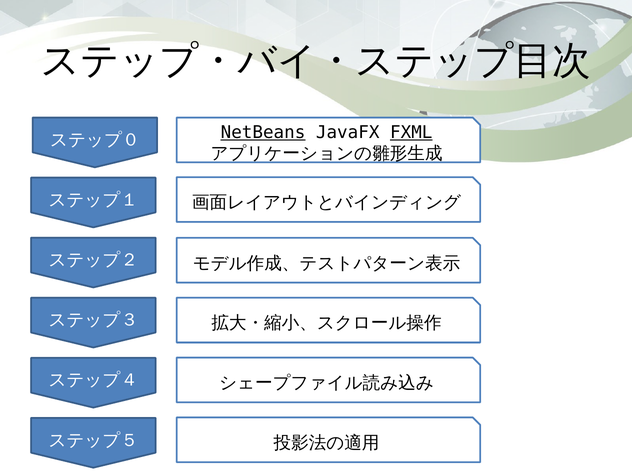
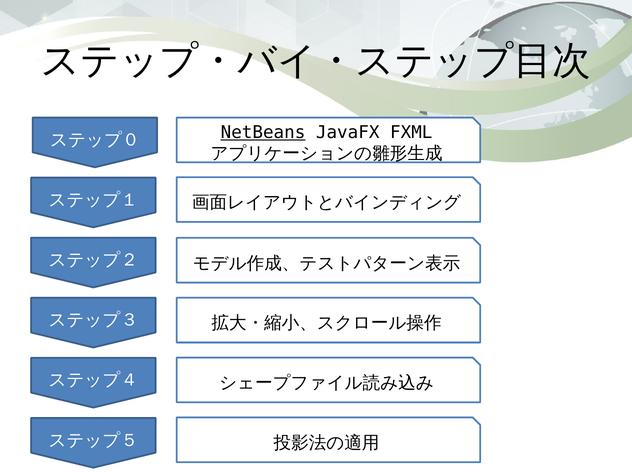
FXML underline: present -> none
